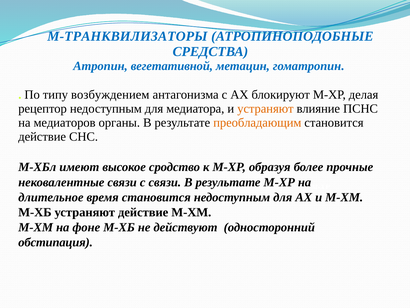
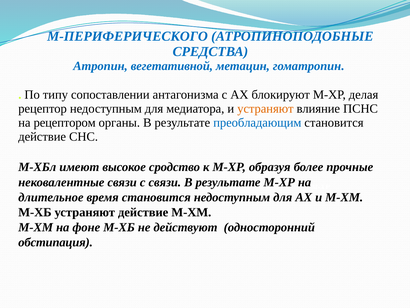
М‑ТРАНКВИЛИЗАТОРЫ: М‑ТРАНКВИЛИЗАТОРЫ -> М‑ПЕРИФЕРИЧЕСКОГО
возбуждением: возбуждением -> сопоставлении
медиаторов: медиаторов -> рецептором
преобладающим colour: orange -> blue
